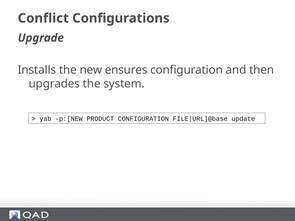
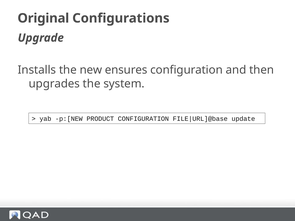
Conflict: Conflict -> Original
